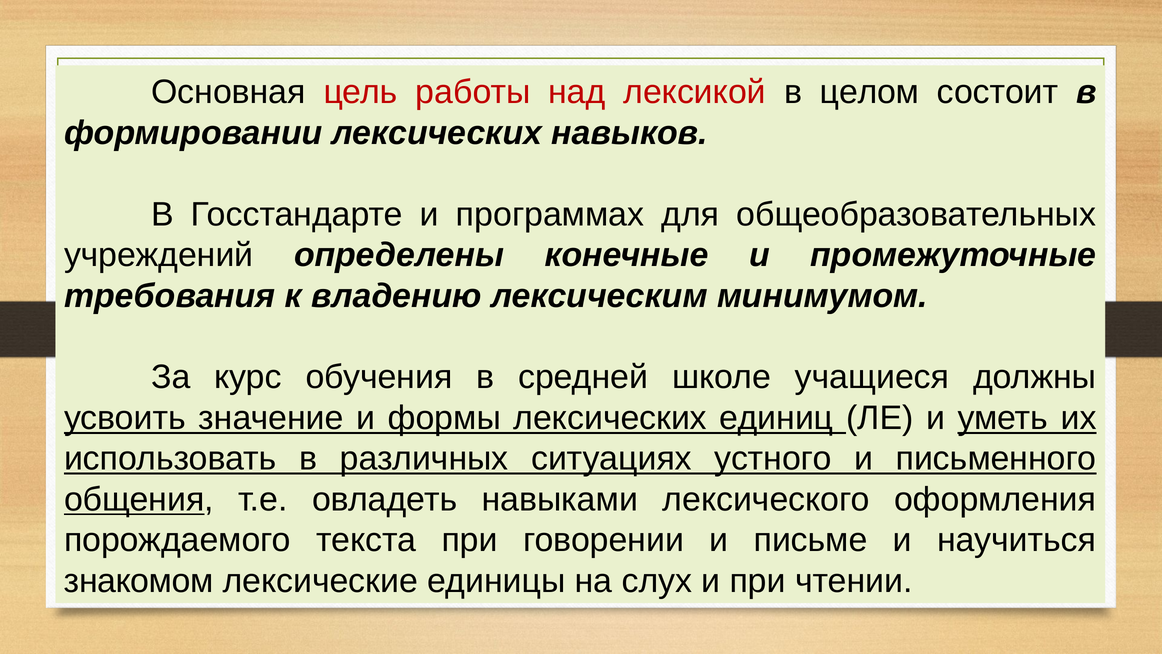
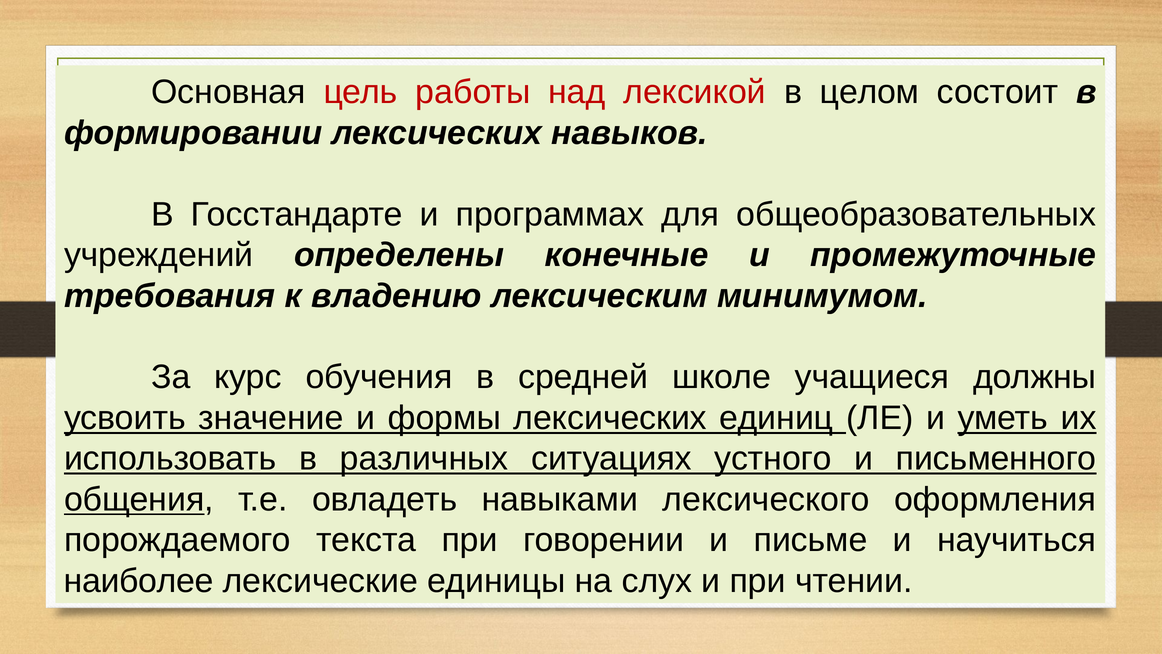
знакомом: знакомом -> наиболее
